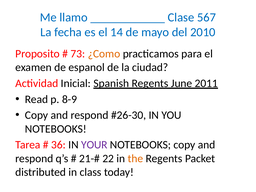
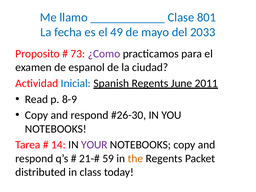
567: 567 -> 801
14: 14 -> 49
2010: 2010 -> 2033
¿Como colour: orange -> purple
Inicial colour: black -> blue
36: 36 -> 14
22: 22 -> 59
